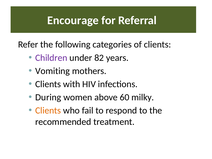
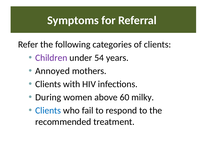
Encourage: Encourage -> Symptoms
82: 82 -> 54
Vomiting: Vomiting -> Annoyed
Clients at (48, 111) colour: orange -> blue
